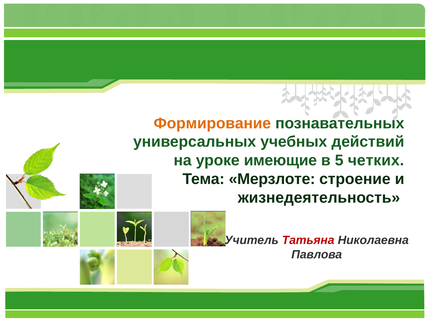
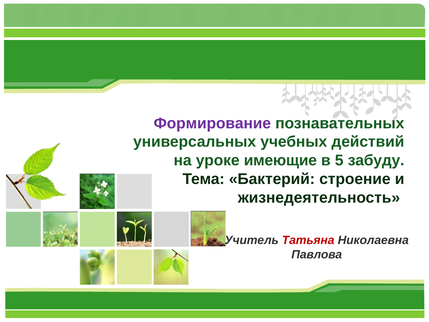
Формирование colour: orange -> purple
четких: четких -> забуду
Мерзлоте: Мерзлоте -> Бактерий
